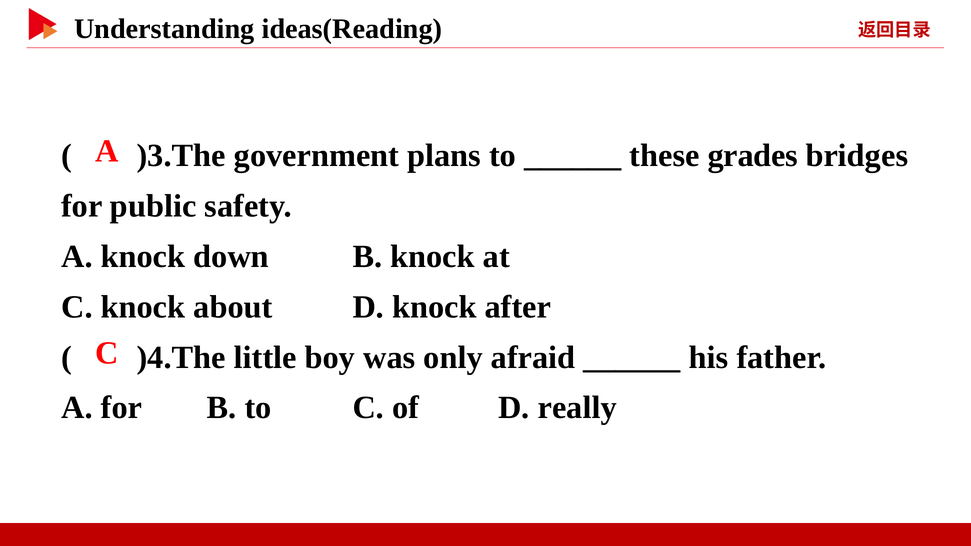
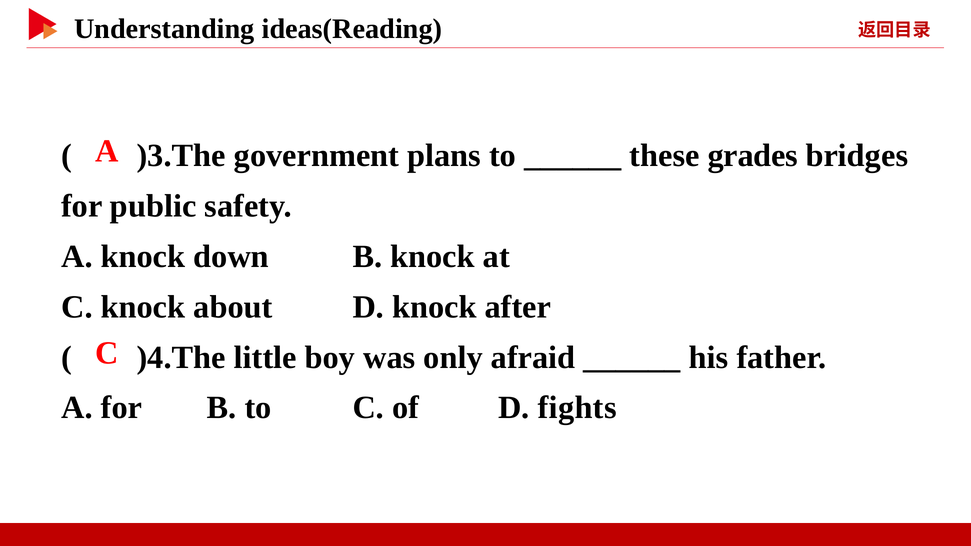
really: really -> fights
